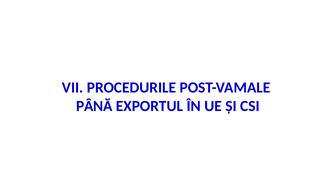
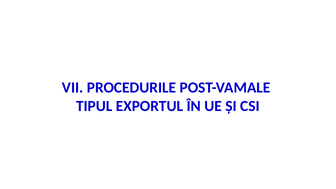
PÂNĂ: PÂNĂ -> TIPUL
